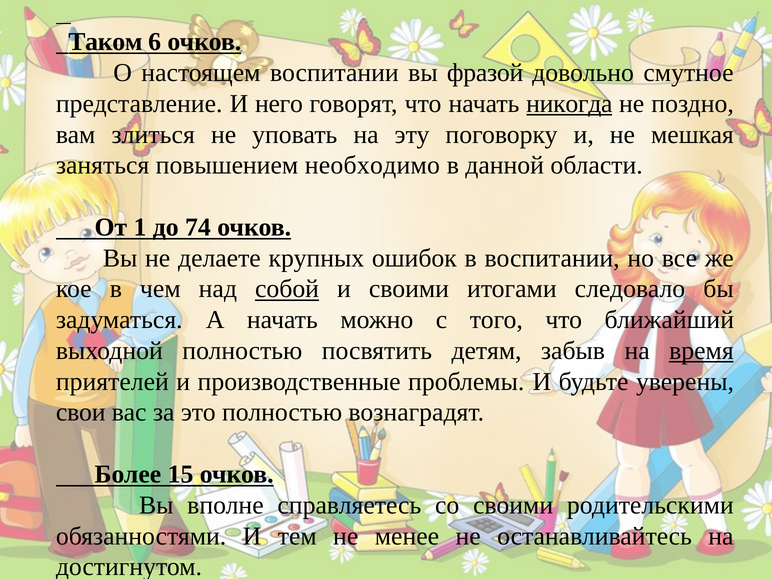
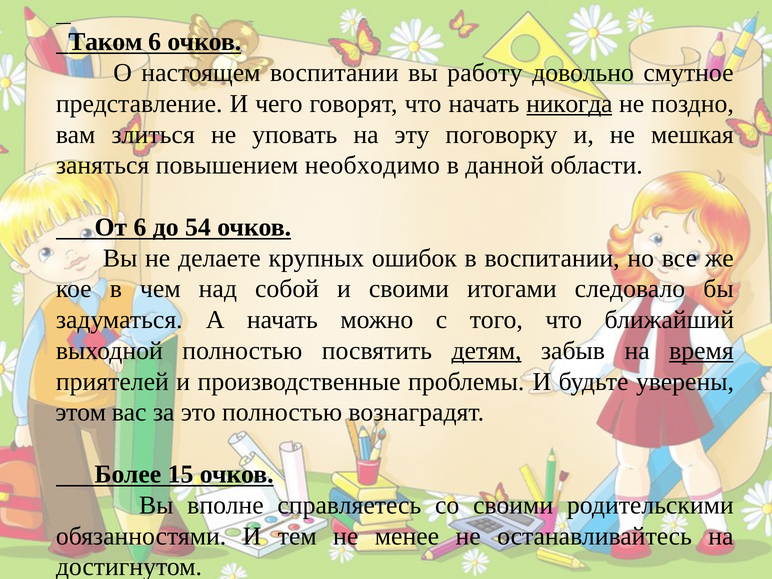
фразой: фразой -> работу
него: него -> чего
От 1: 1 -> 6
74: 74 -> 54
собой underline: present -> none
детям underline: none -> present
свои: свои -> этом
